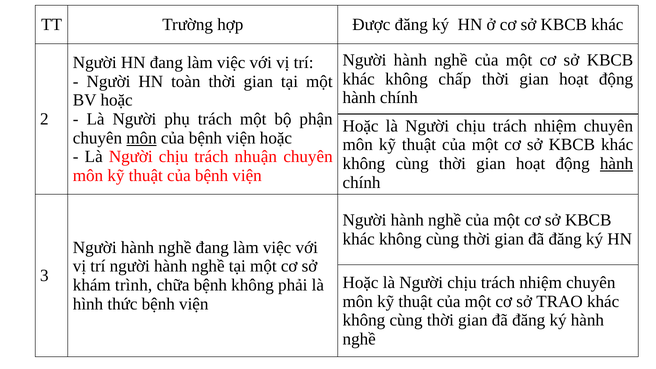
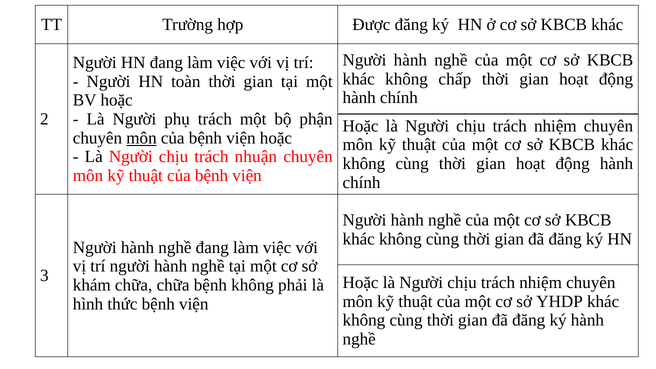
hành at (617, 164) underline: present -> none
khám trình: trình -> chữa
TRAO: TRAO -> YHDP
